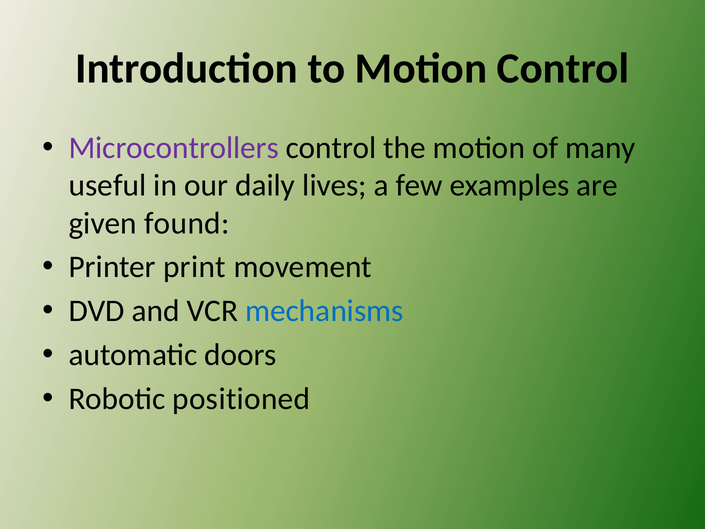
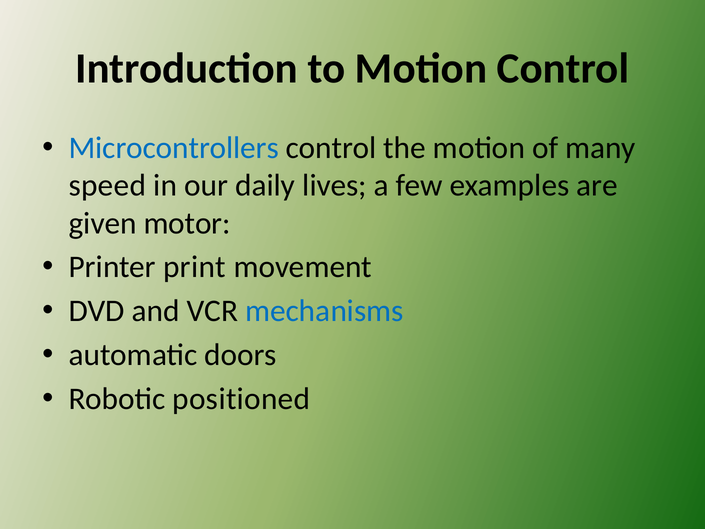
Microcontrollers colour: purple -> blue
useful: useful -> speed
found: found -> motor
